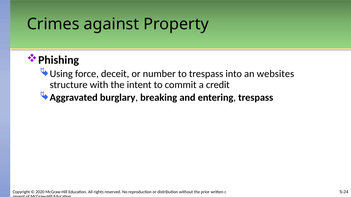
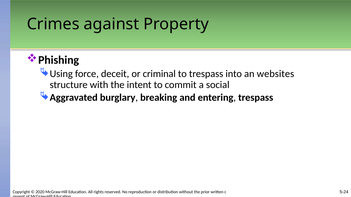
number: number -> criminal
credit: credit -> social
